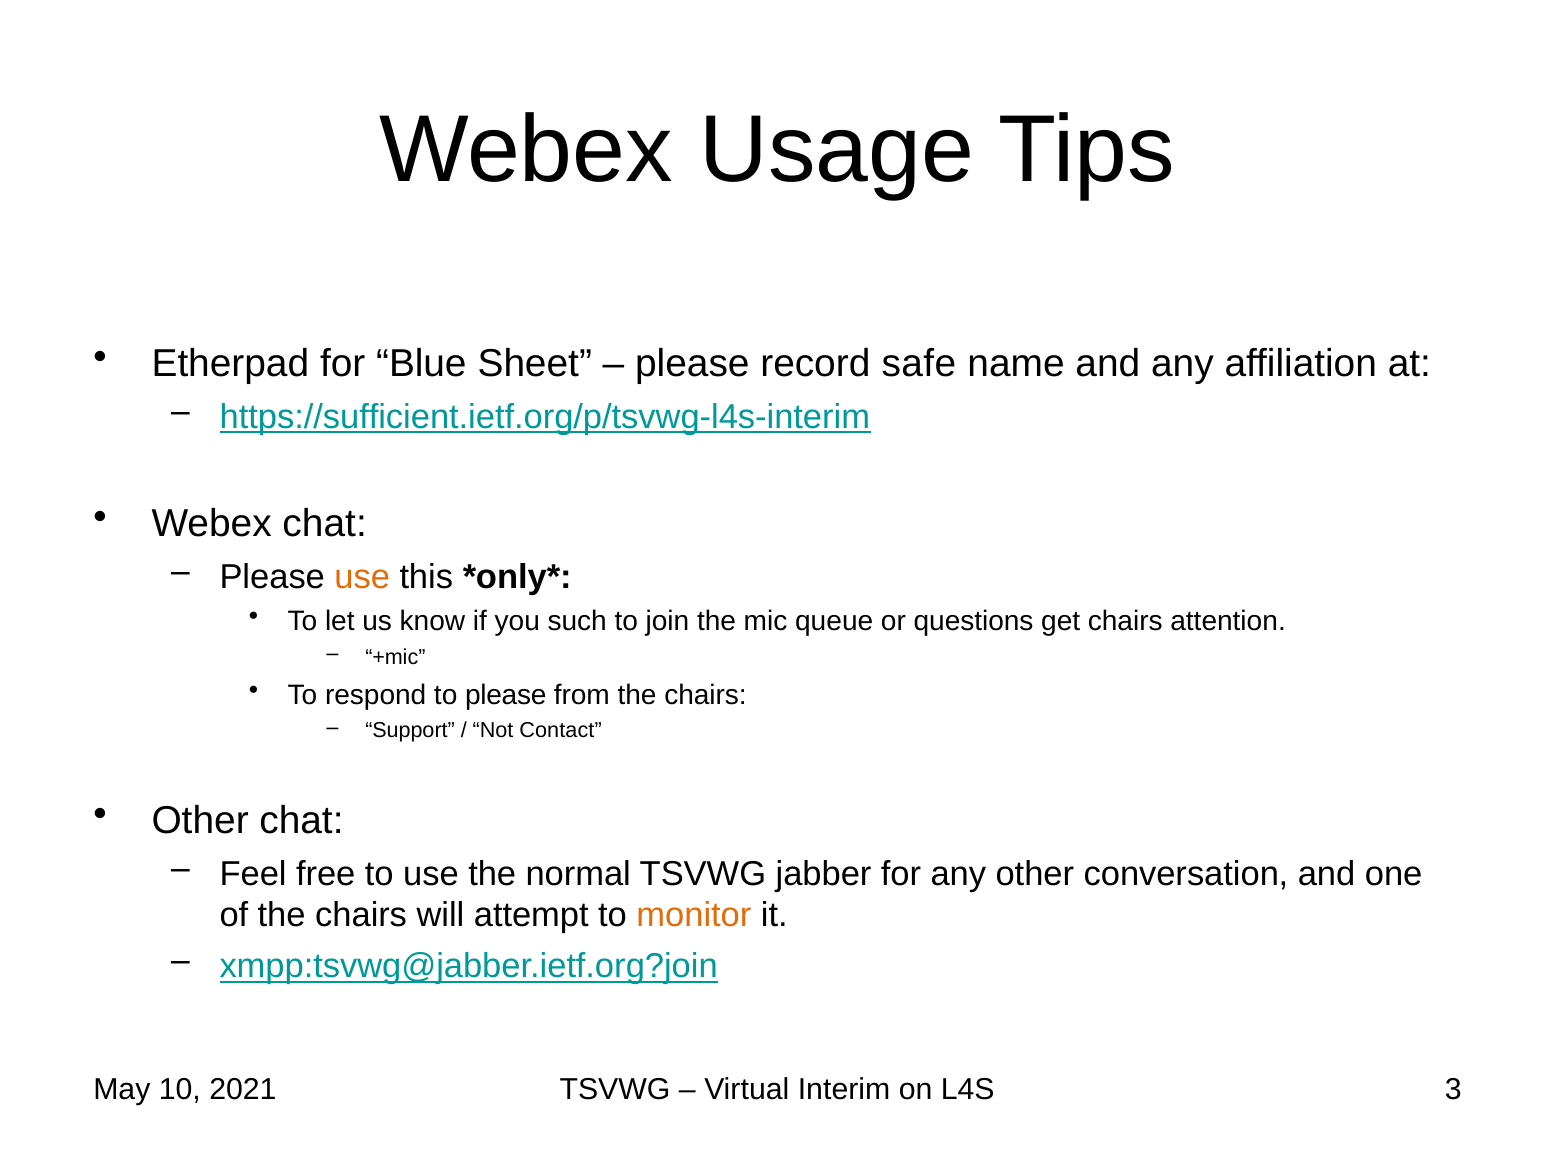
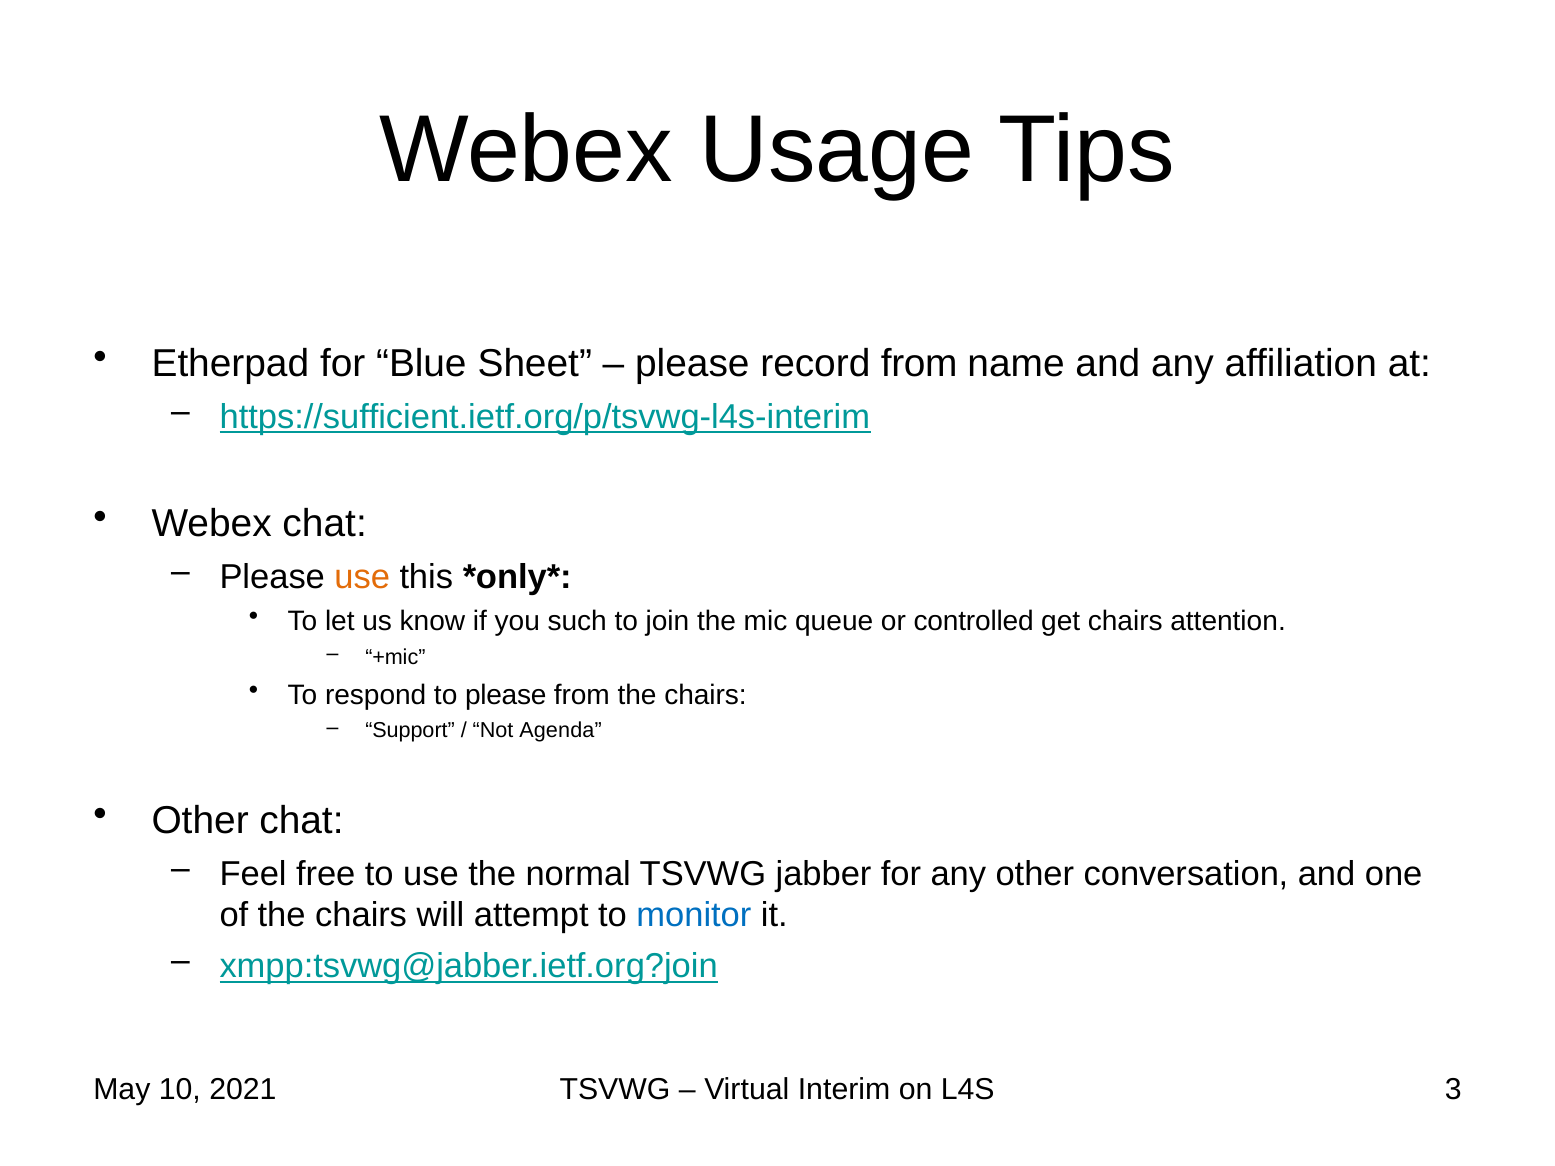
record safe: safe -> from
questions: questions -> controlled
Contact: Contact -> Agenda
monitor colour: orange -> blue
